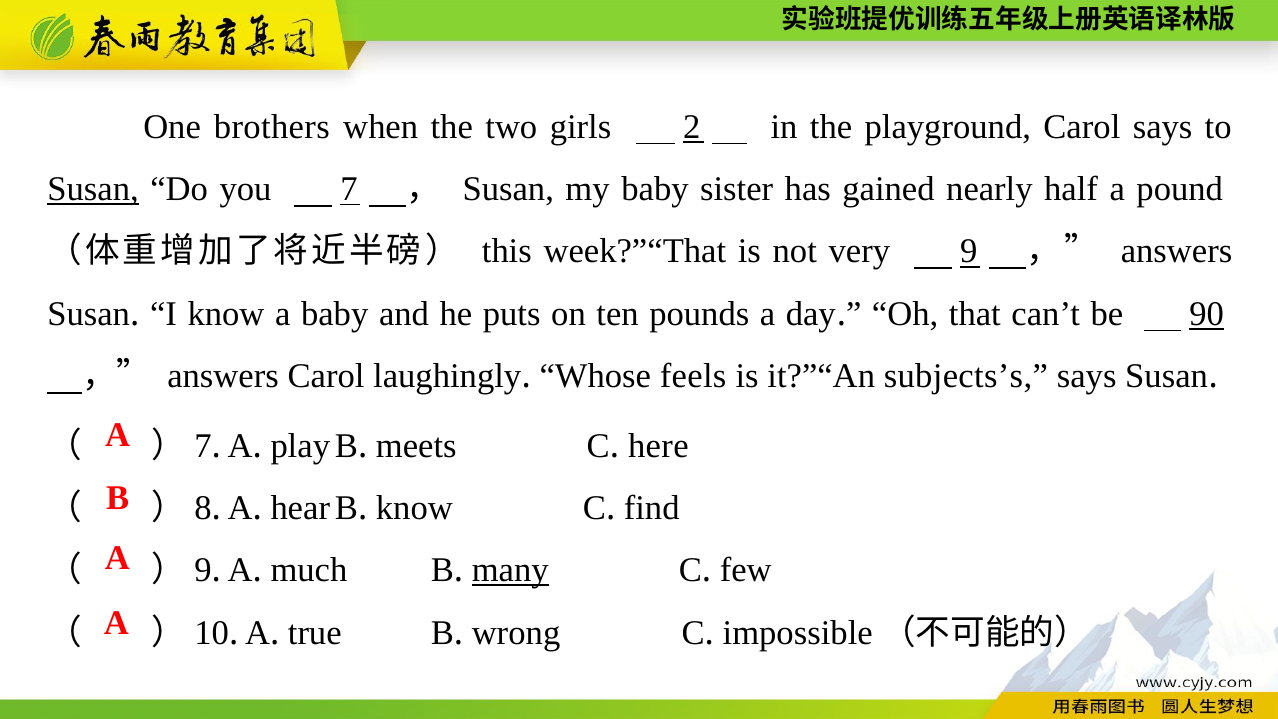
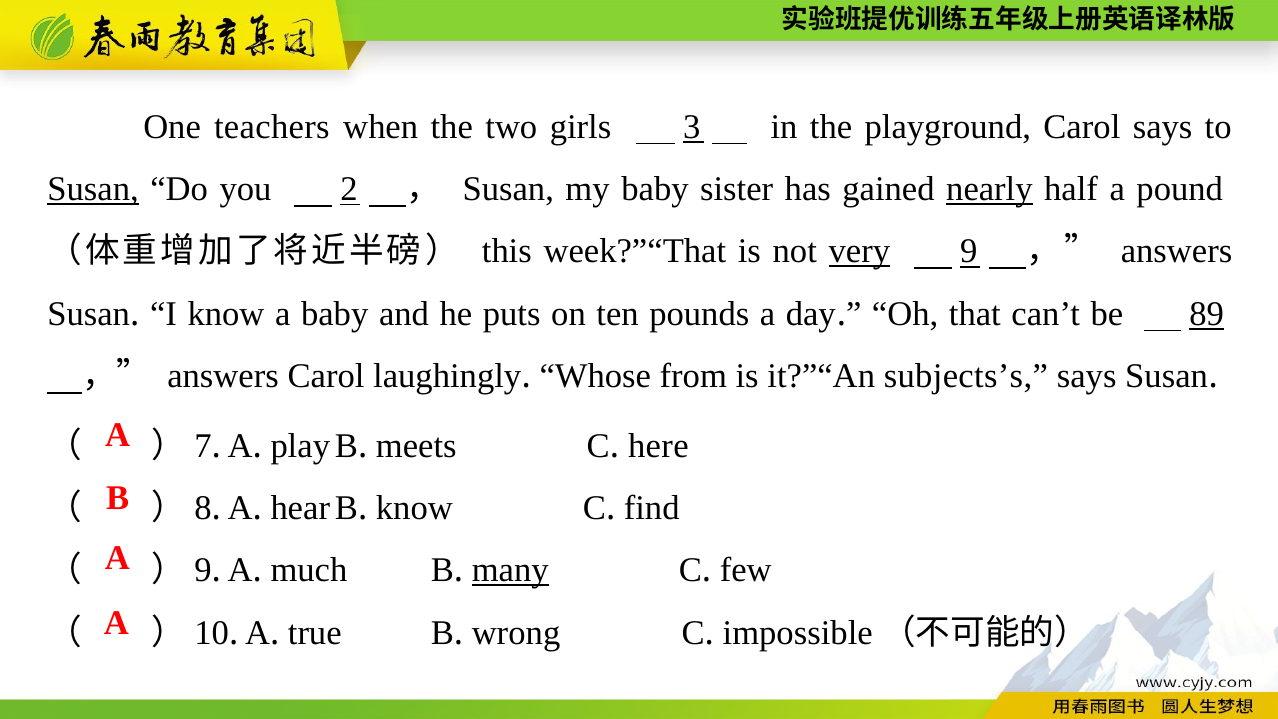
brothers: brothers -> teachers
2: 2 -> 3
7: 7 -> 2
nearly underline: none -> present
very underline: none -> present
90: 90 -> 89
feels: feels -> from
